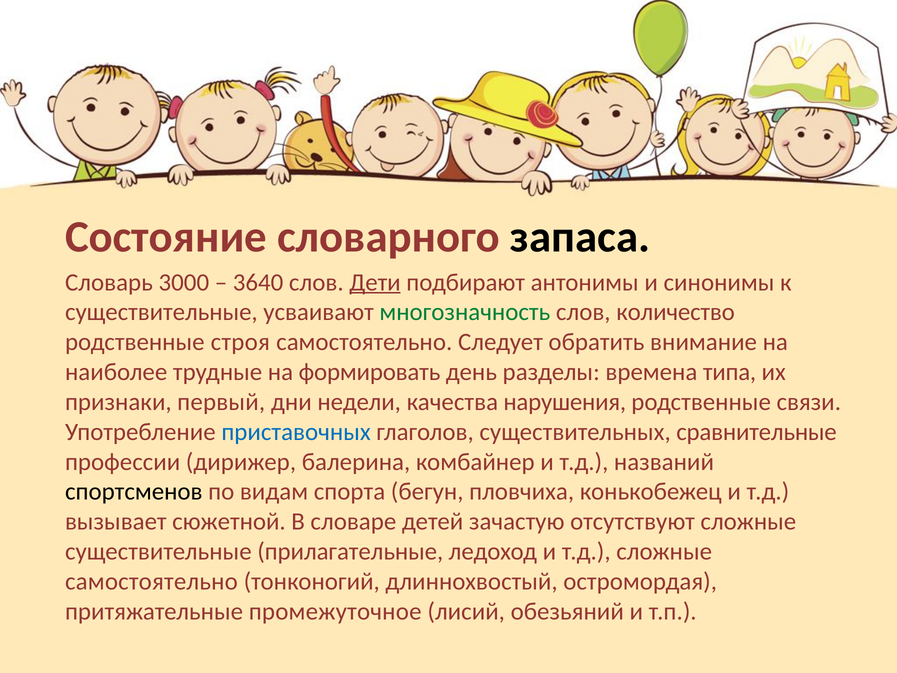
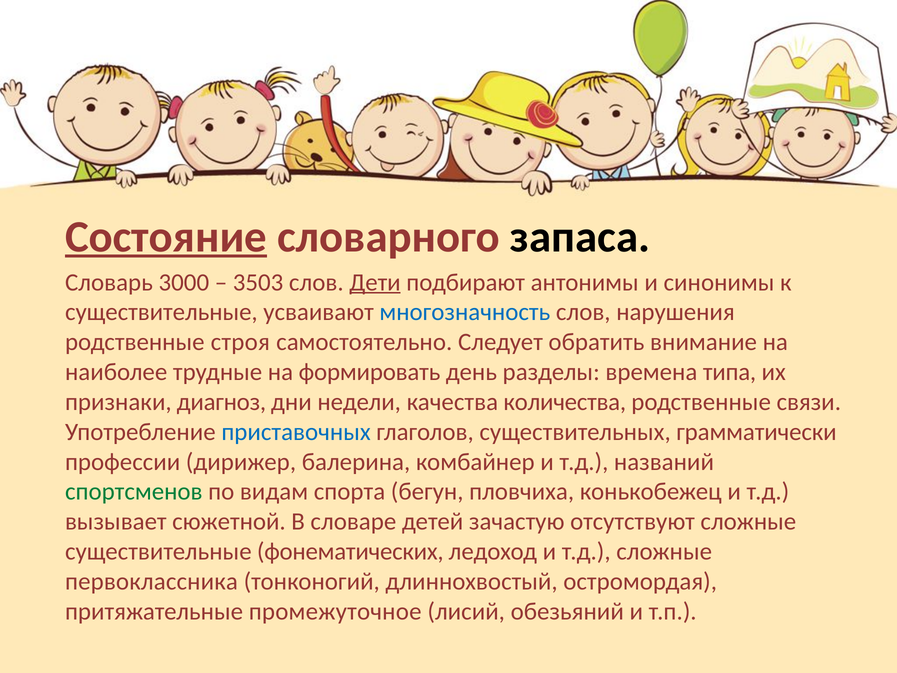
Состояние underline: none -> present
3640: 3640 -> 3503
многозначность colour: green -> blue
количество: количество -> нарушения
первый: первый -> диагноз
нарушения: нарушения -> количества
сравнительные: сравнительные -> грамматически
спортсменов colour: black -> green
прилагательные: прилагательные -> фонематических
самостоятельно at (151, 581): самостоятельно -> первоклассника
